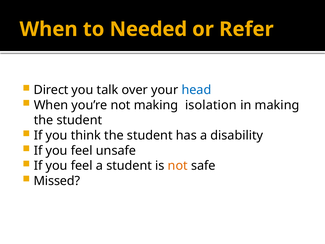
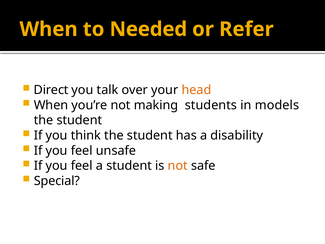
head colour: blue -> orange
isolation: isolation -> students
in making: making -> models
Missed: Missed -> Special
